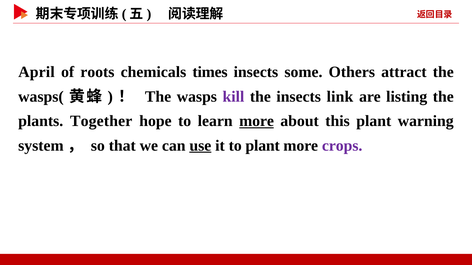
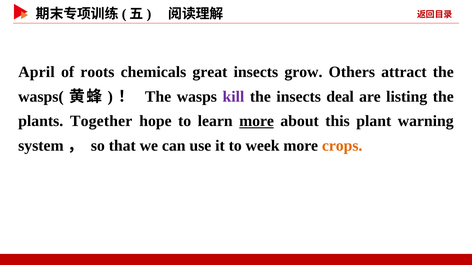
times: times -> great
some: some -> grow
link: link -> deal
use underline: present -> none
to plant: plant -> week
crops colour: purple -> orange
